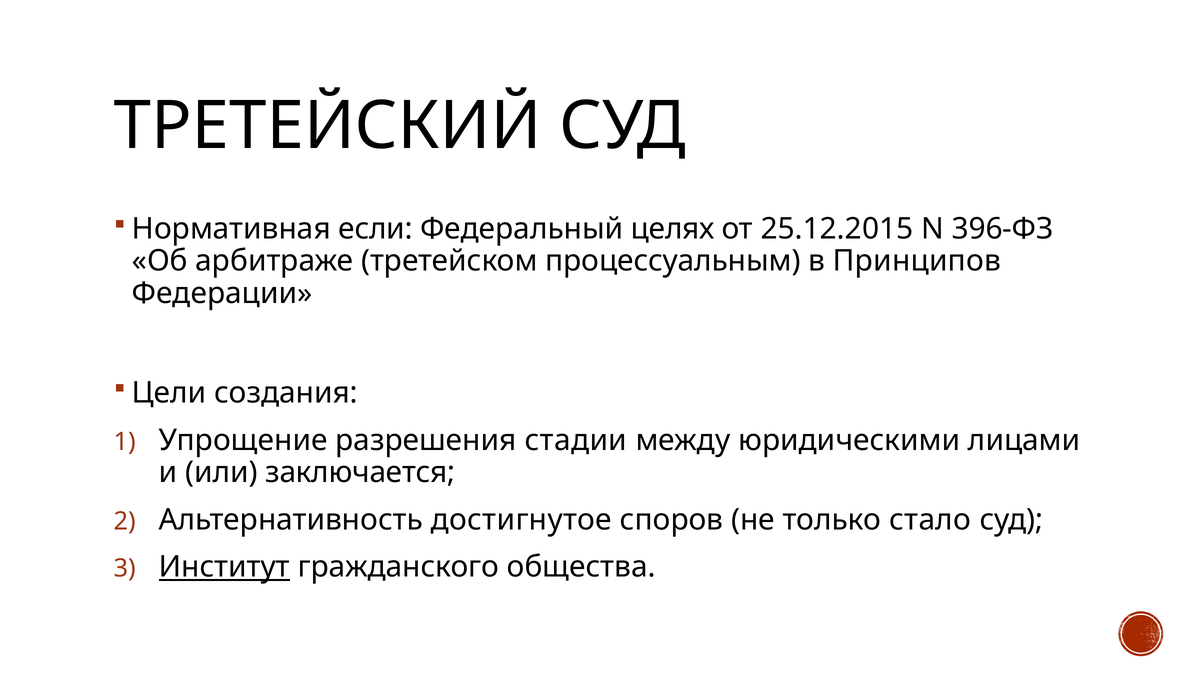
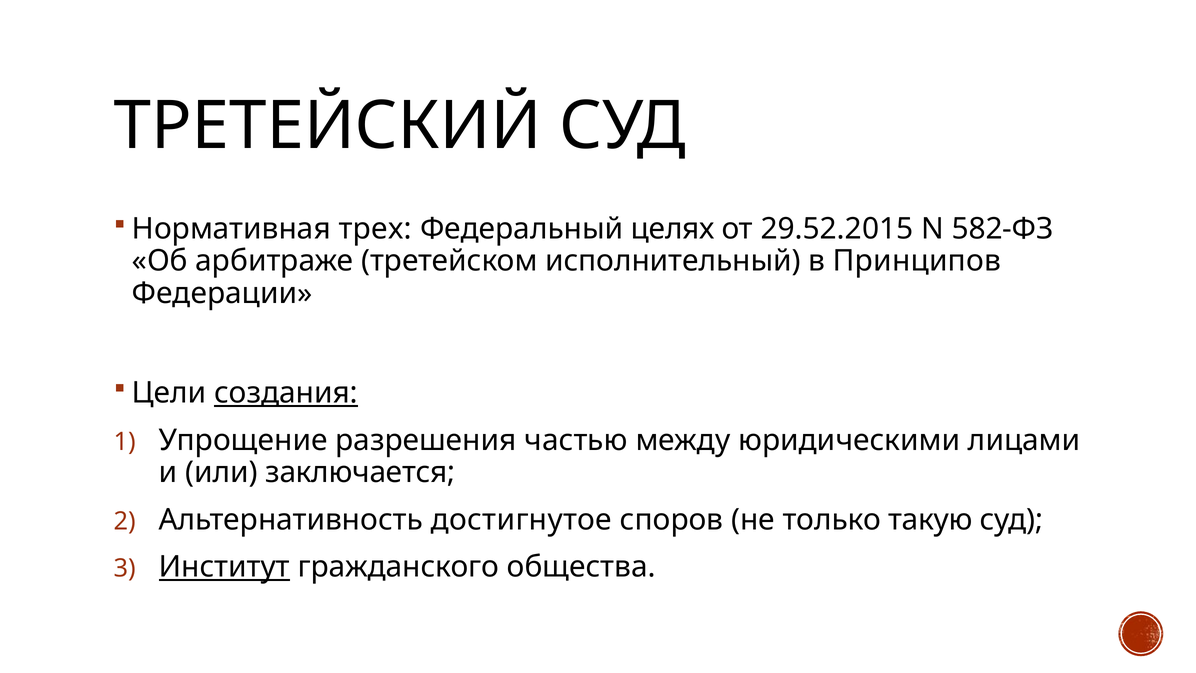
если: если -> трех
25.12.2015: 25.12.2015 -> 29.52.2015
396-ФЗ: 396-ФЗ -> 582-ФЗ
процессуальным: процессуальным -> исполнительный
создания underline: none -> present
стадии: стадии -> частью
стало: стало -> такую
